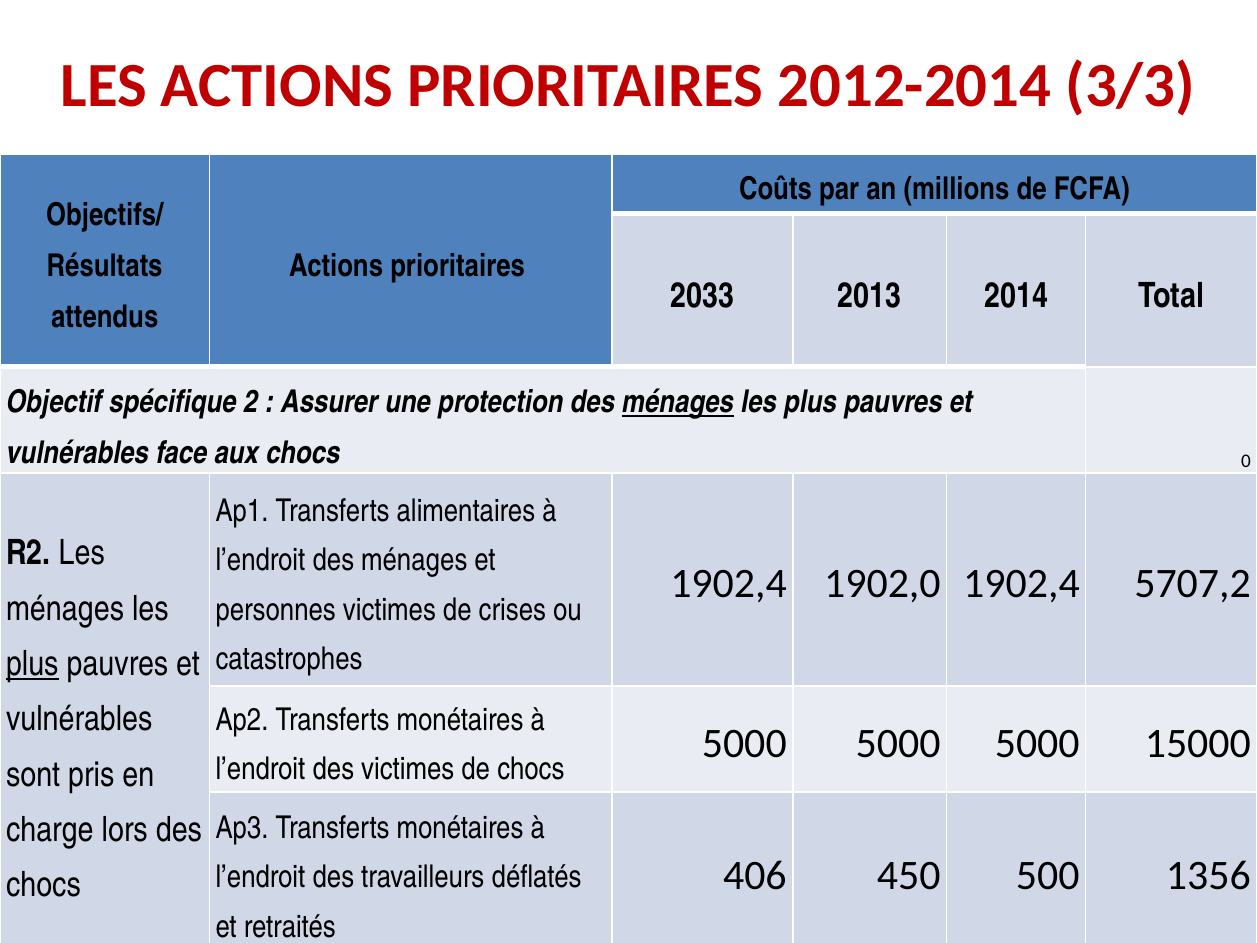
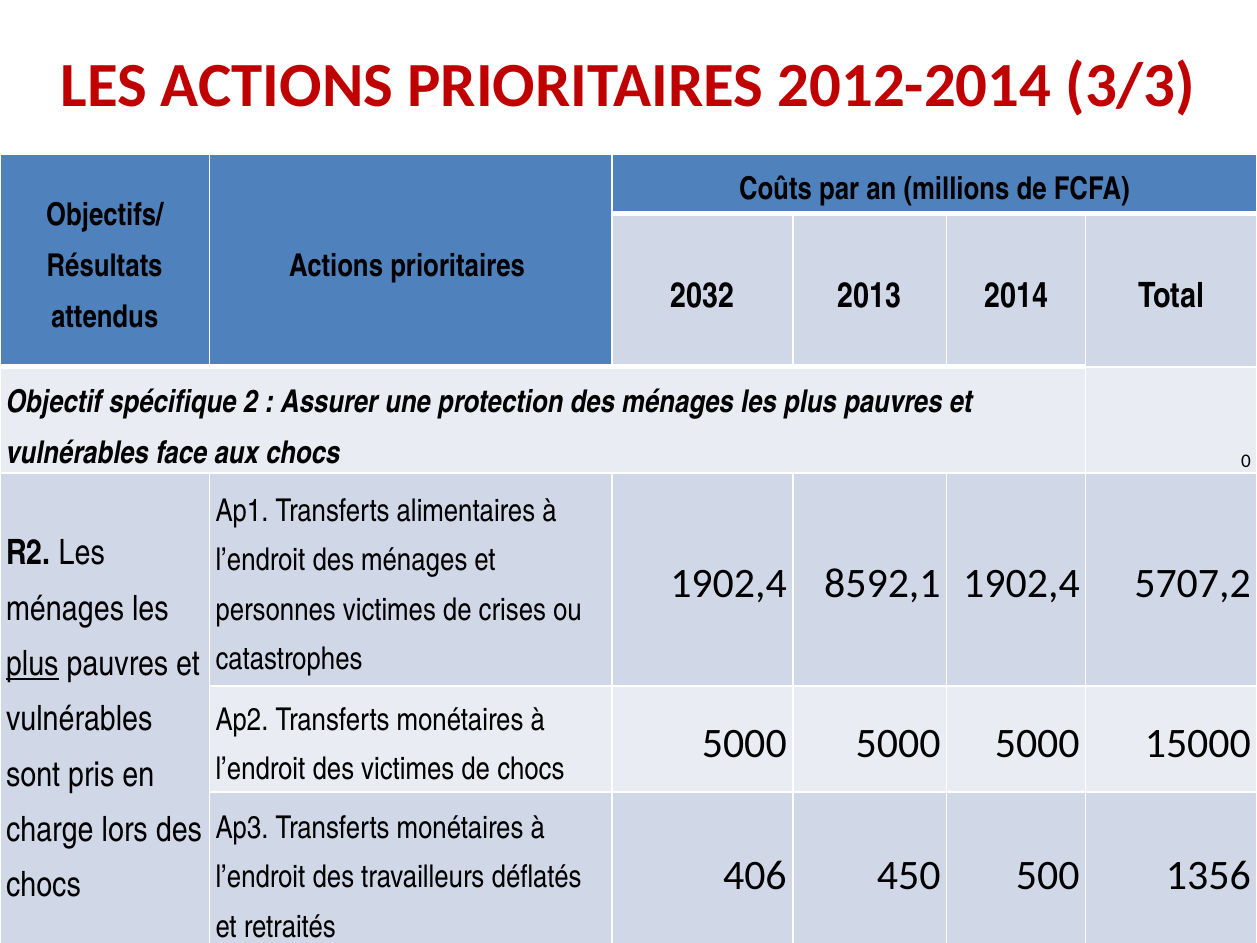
2033: 2033 -> 2032
ménages at (678, 402) underline: present -> none
1902,0: 1902,0 -> 8592,1
